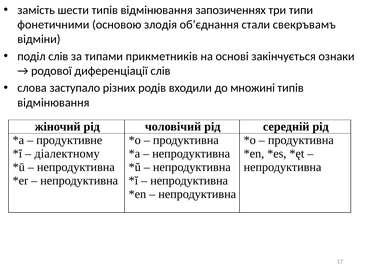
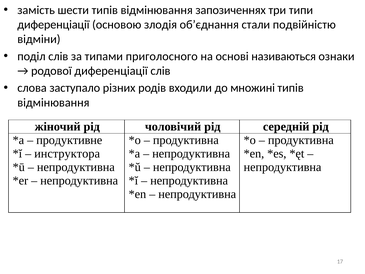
фонетичними at (53, 25): фонетичними -> диференціації
свекръвамъ: свекръвамъ -> подвійністю
прикметників: прикметників -> приголосного
закінчується: закінчується -> називаються
діалектному: діалектному -> инструктора
